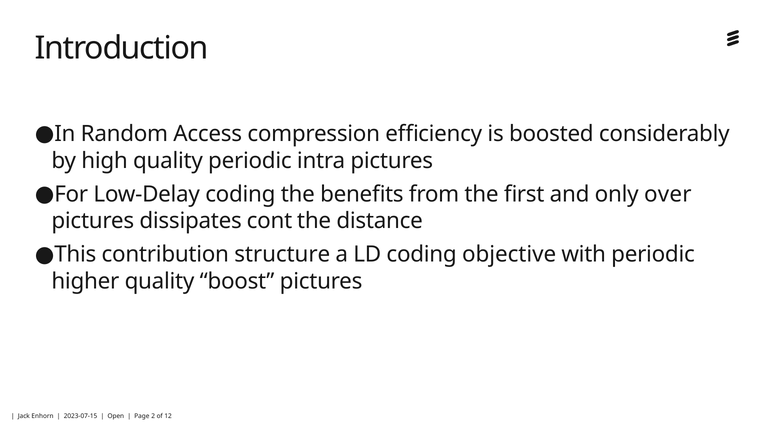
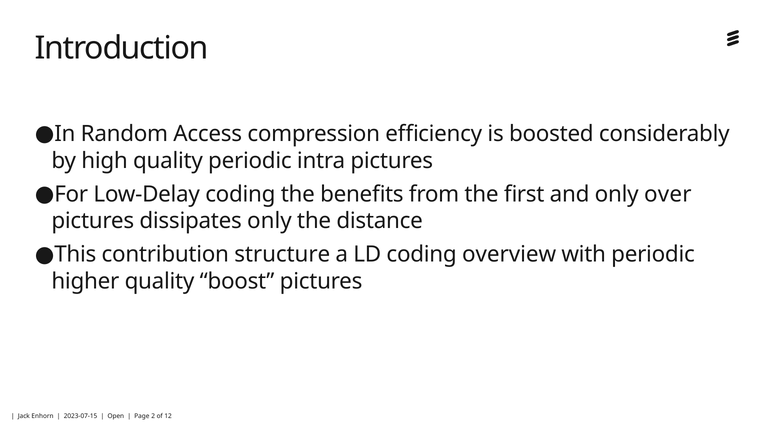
dissipates cont: cont -> only
objective: objective -> overview
